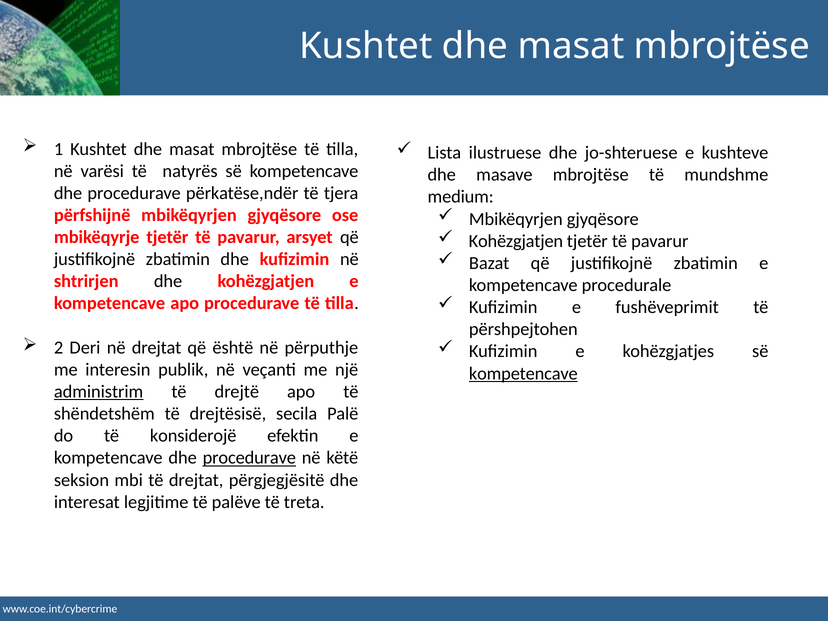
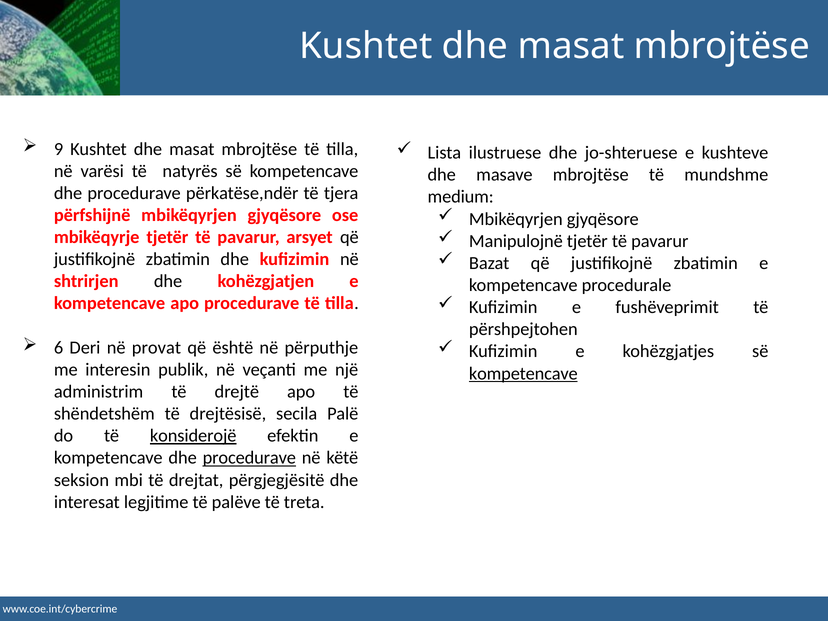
1: 1 -> 9
Kohëzgjatjen at (516, 241): Kohëzgjatjen -> Manipulojnë
2: 2 -> 6
në drejtat: drejtat -> provat
administrim underline: present -> none
konsiderojë underline: none -> present
